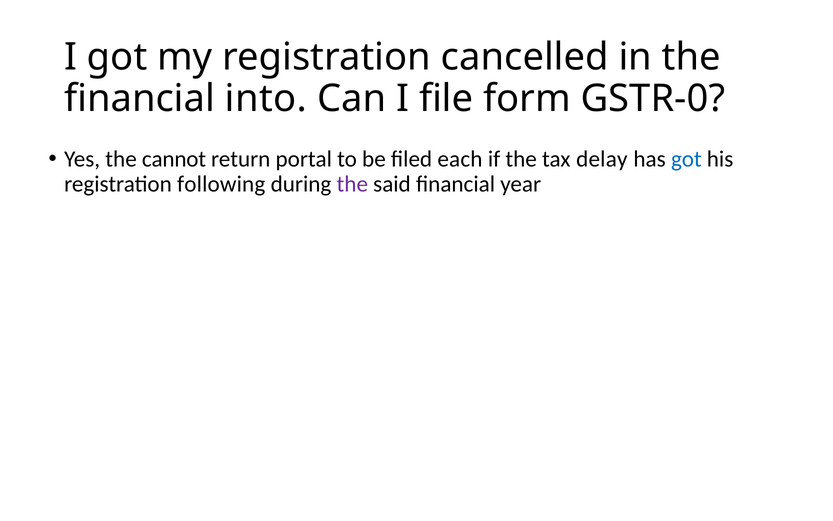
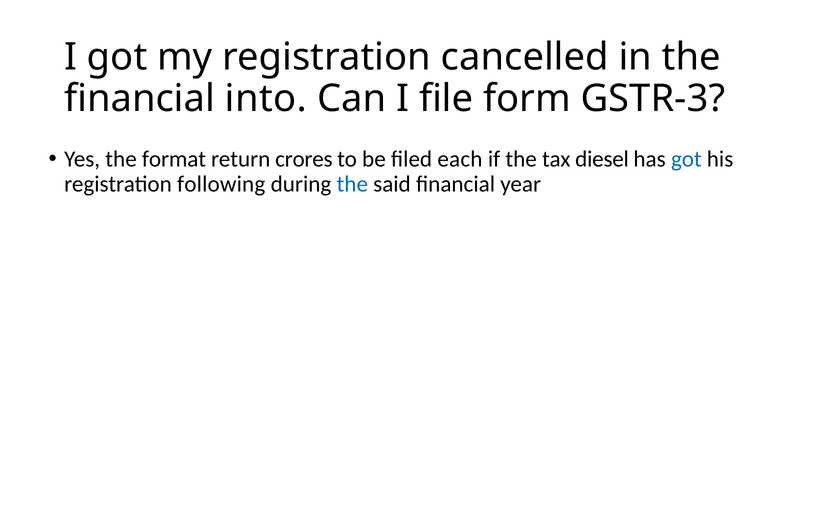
GSTR-0: GSTR-0 -> GSTR-3
cannot: cannot -> format
portal: portal -> crores
delay: delay -> diesel
the at (352, 184) colour: purple -> blue
